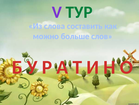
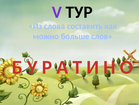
ТУР colour: green -> black
